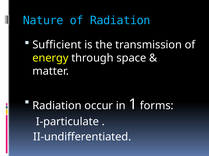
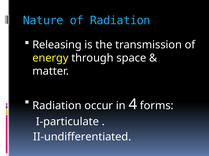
Sufficient: Sufficient -> Releasing
1: 1 -> 4
